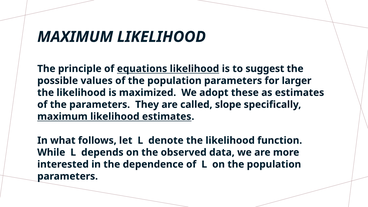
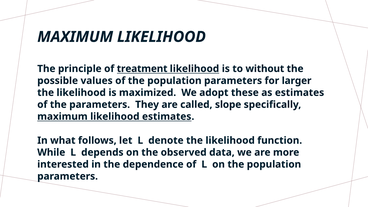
equations: equations -> treatment
suggest: suggest -> without
